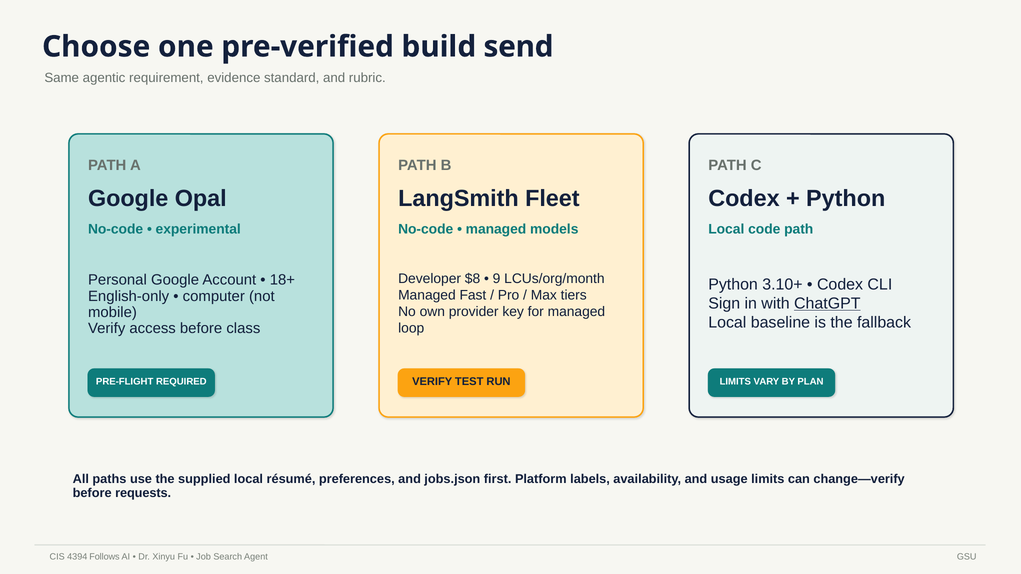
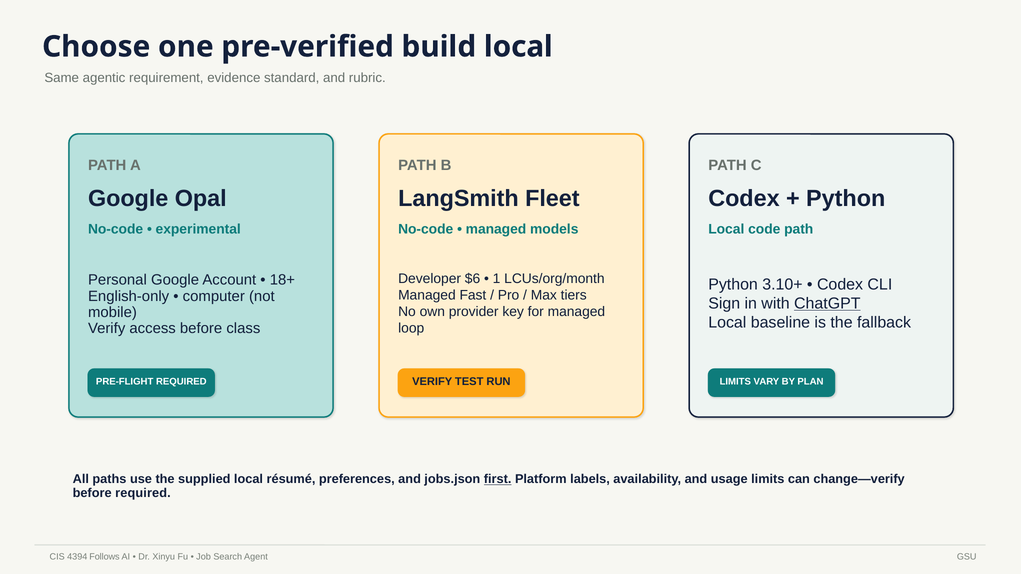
build send: send -> local
$8: $8 -> $6
9: 9 -> 1
first underline: none -> present
before requests: requests -> required
